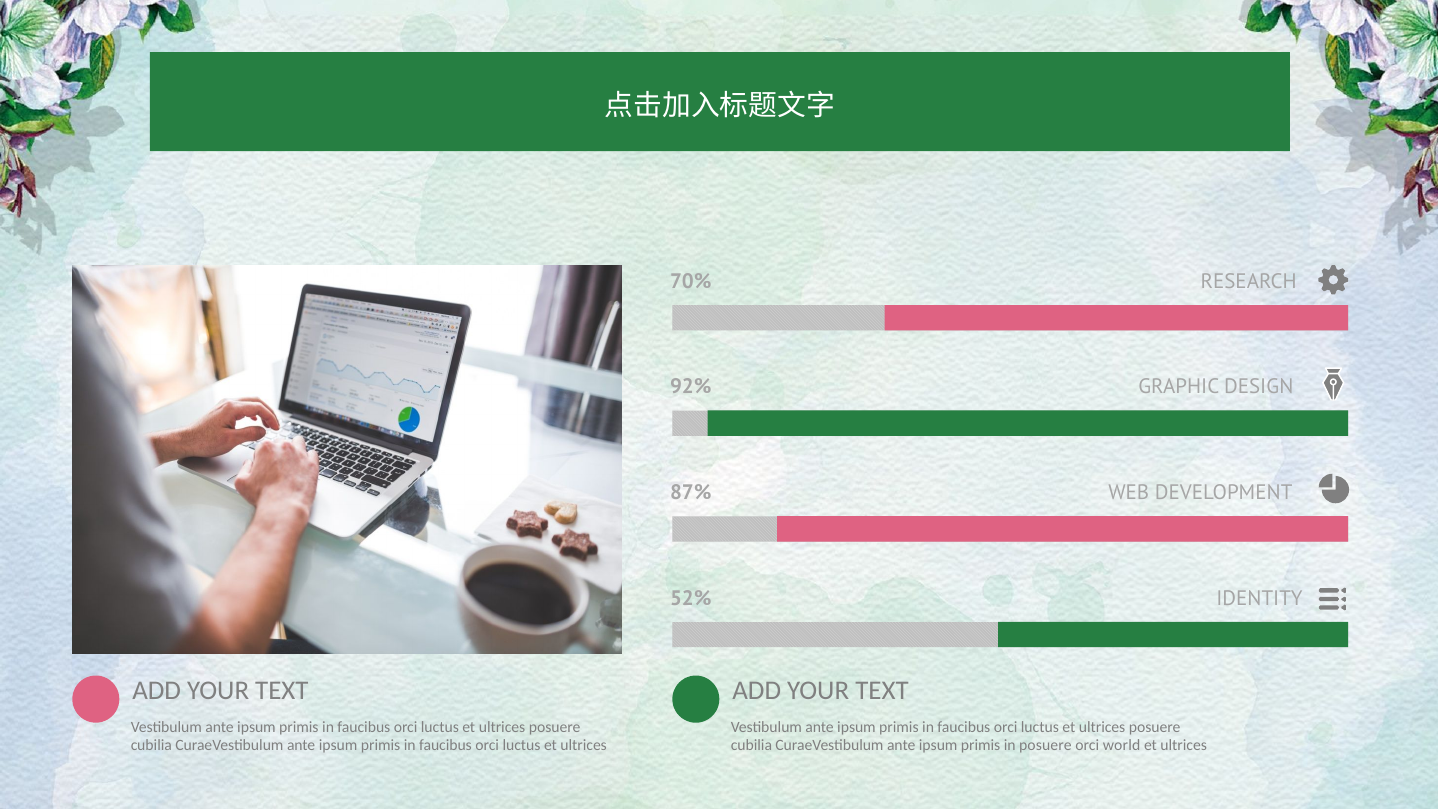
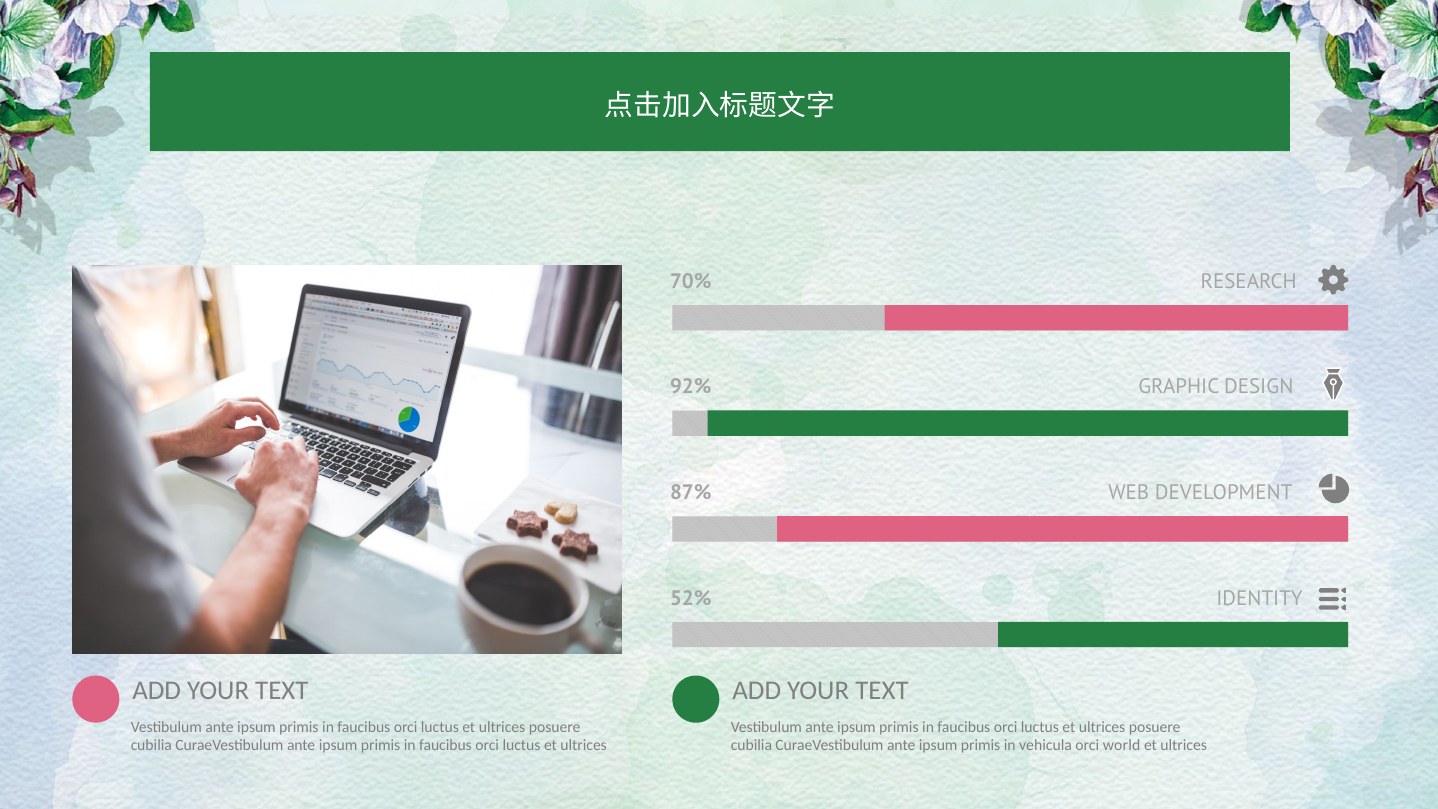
in posuere: posuere -> vehicula
